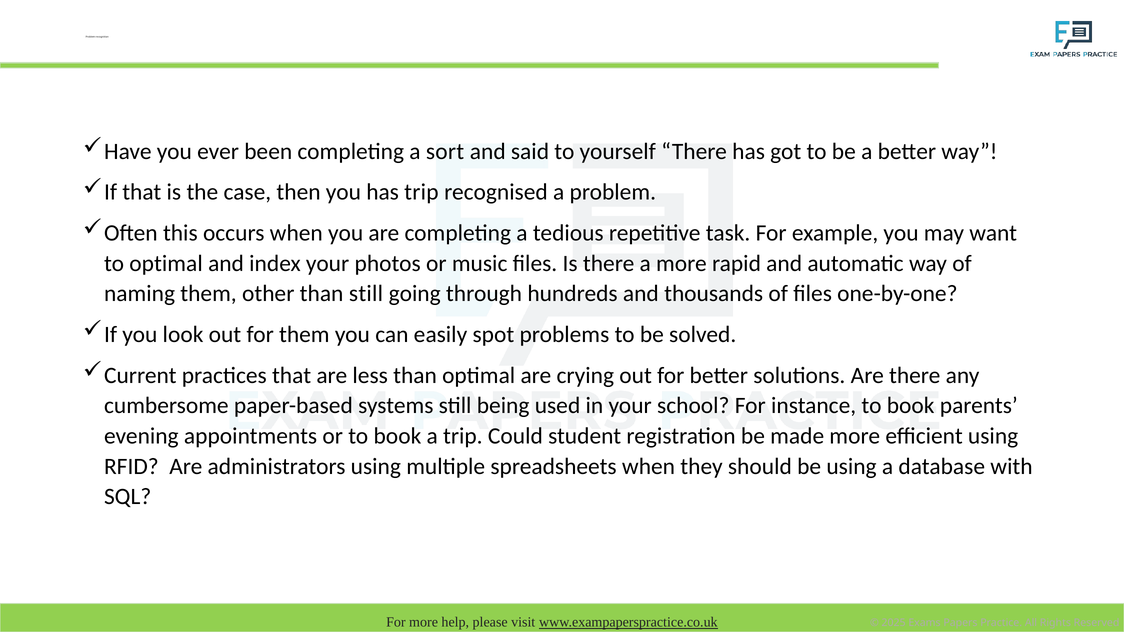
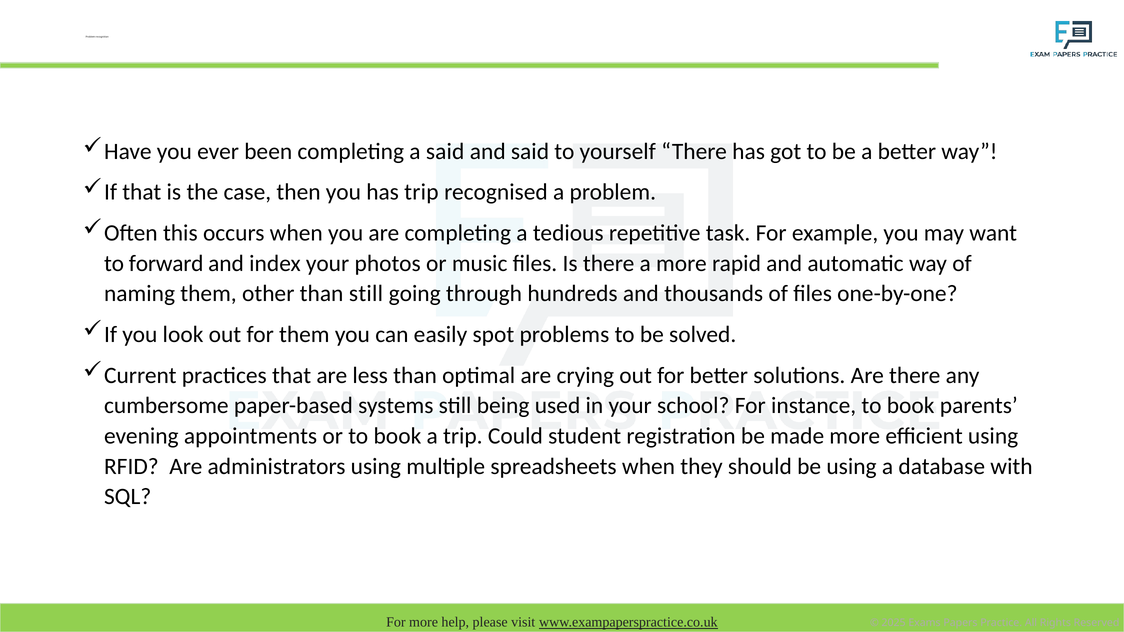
a sort: sort -> said
to optimal: optimal -> forward
